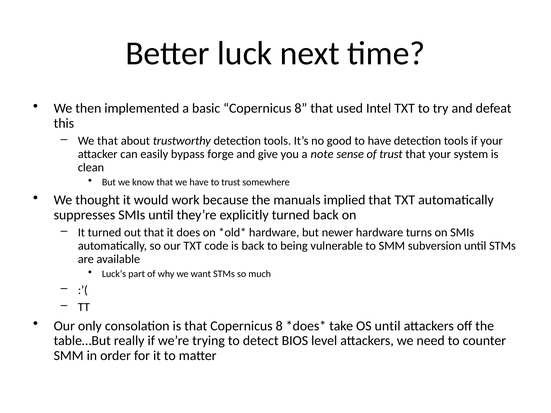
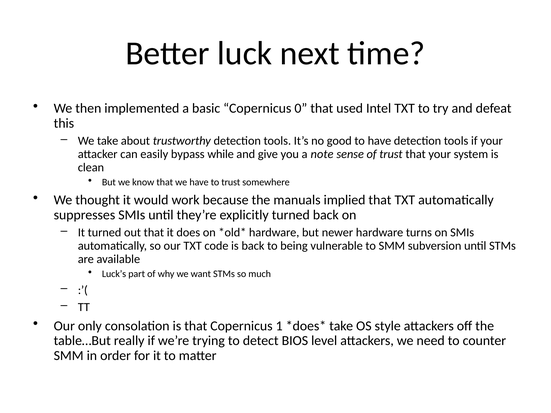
basic Copernicus 8: 8 -> 0
We that: that -> take
forge: forge -> while
that Copernicus 8: 8 -> 1
OS until: until -> style
